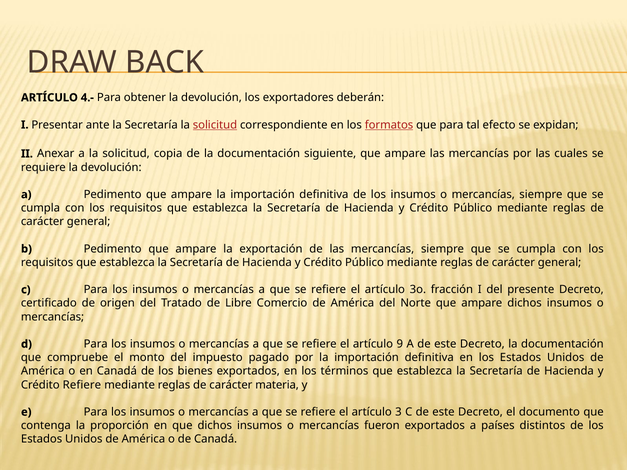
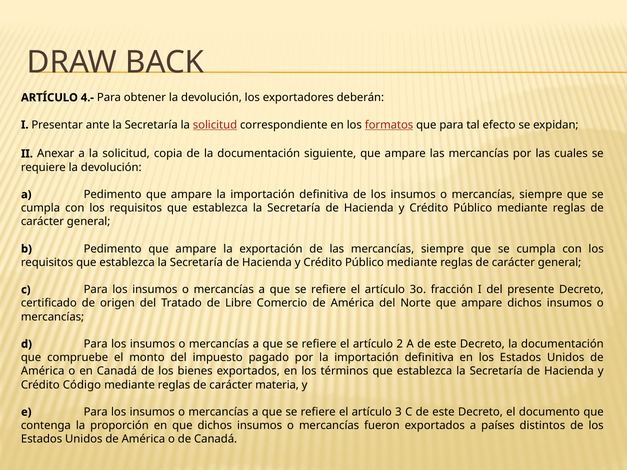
9: 9 -> 2
Crédito Refiere: Refiere -> Código
